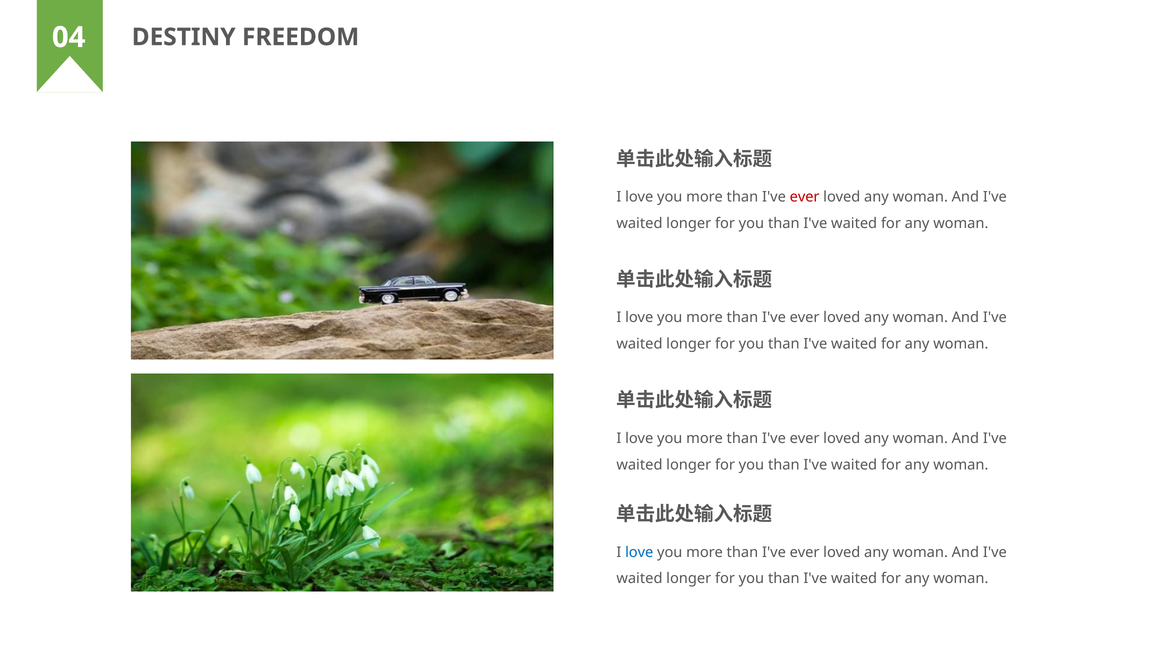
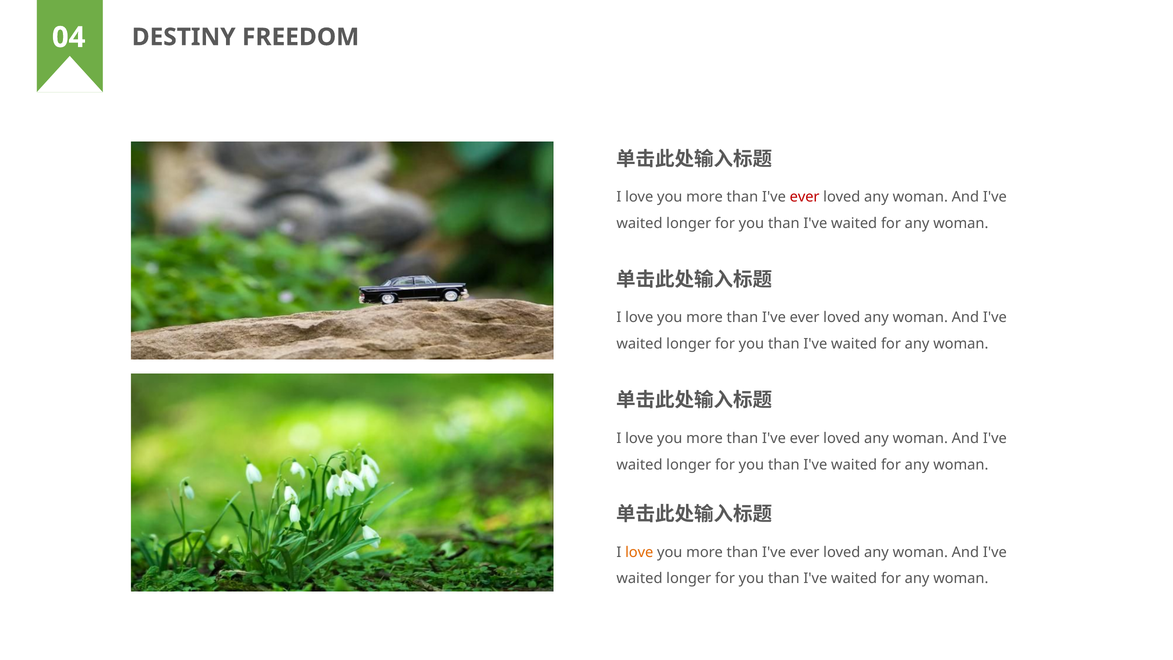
love at (639, 552) colour: blue -> orange
